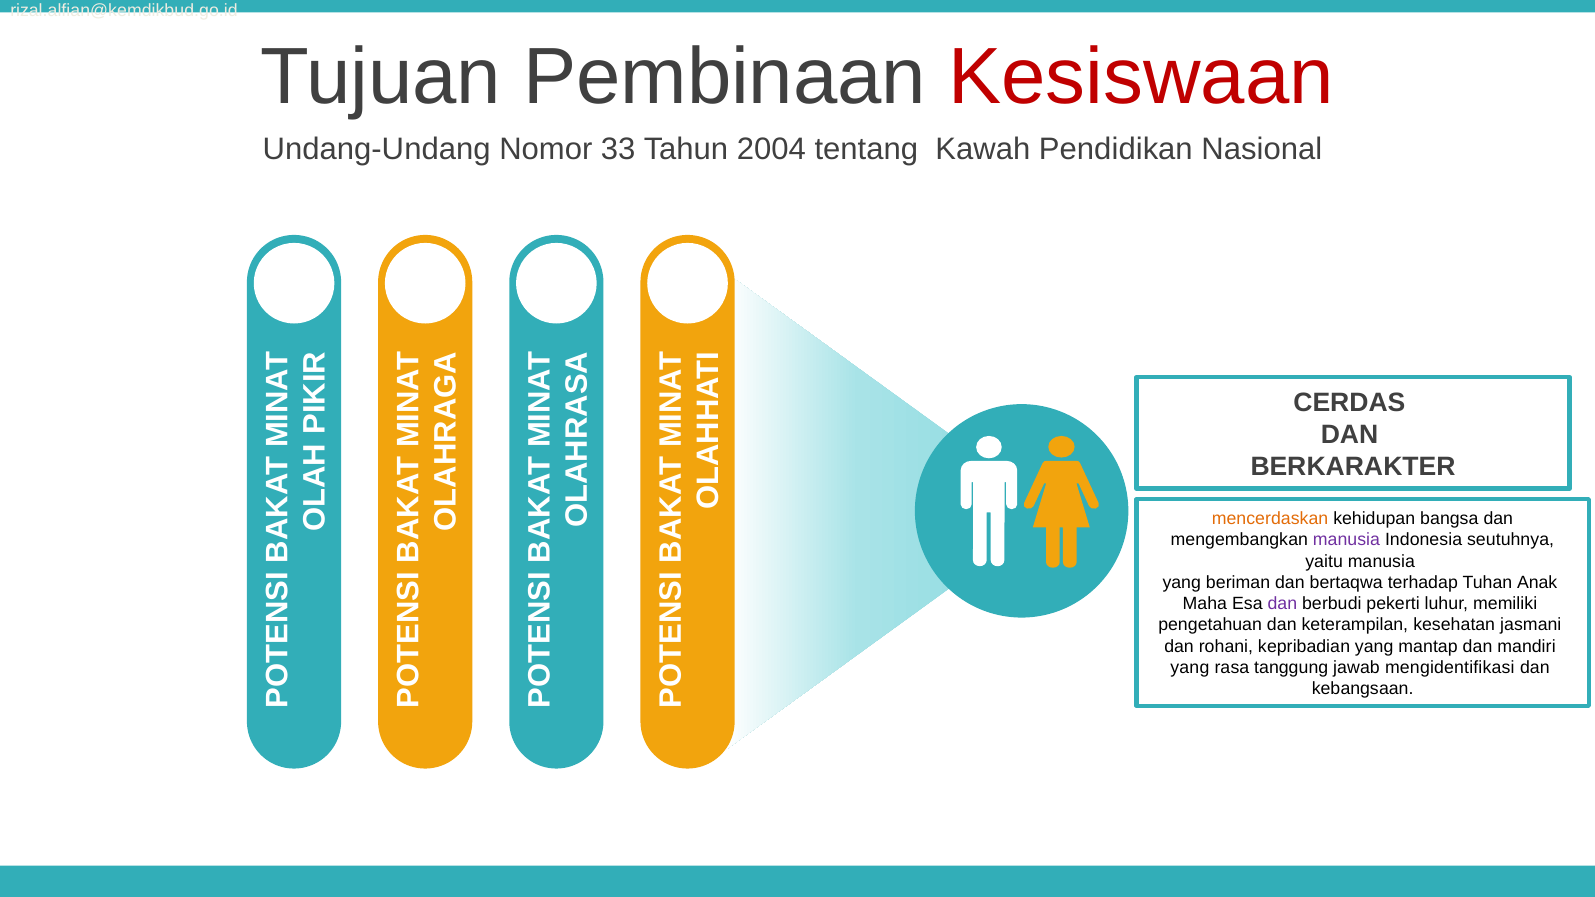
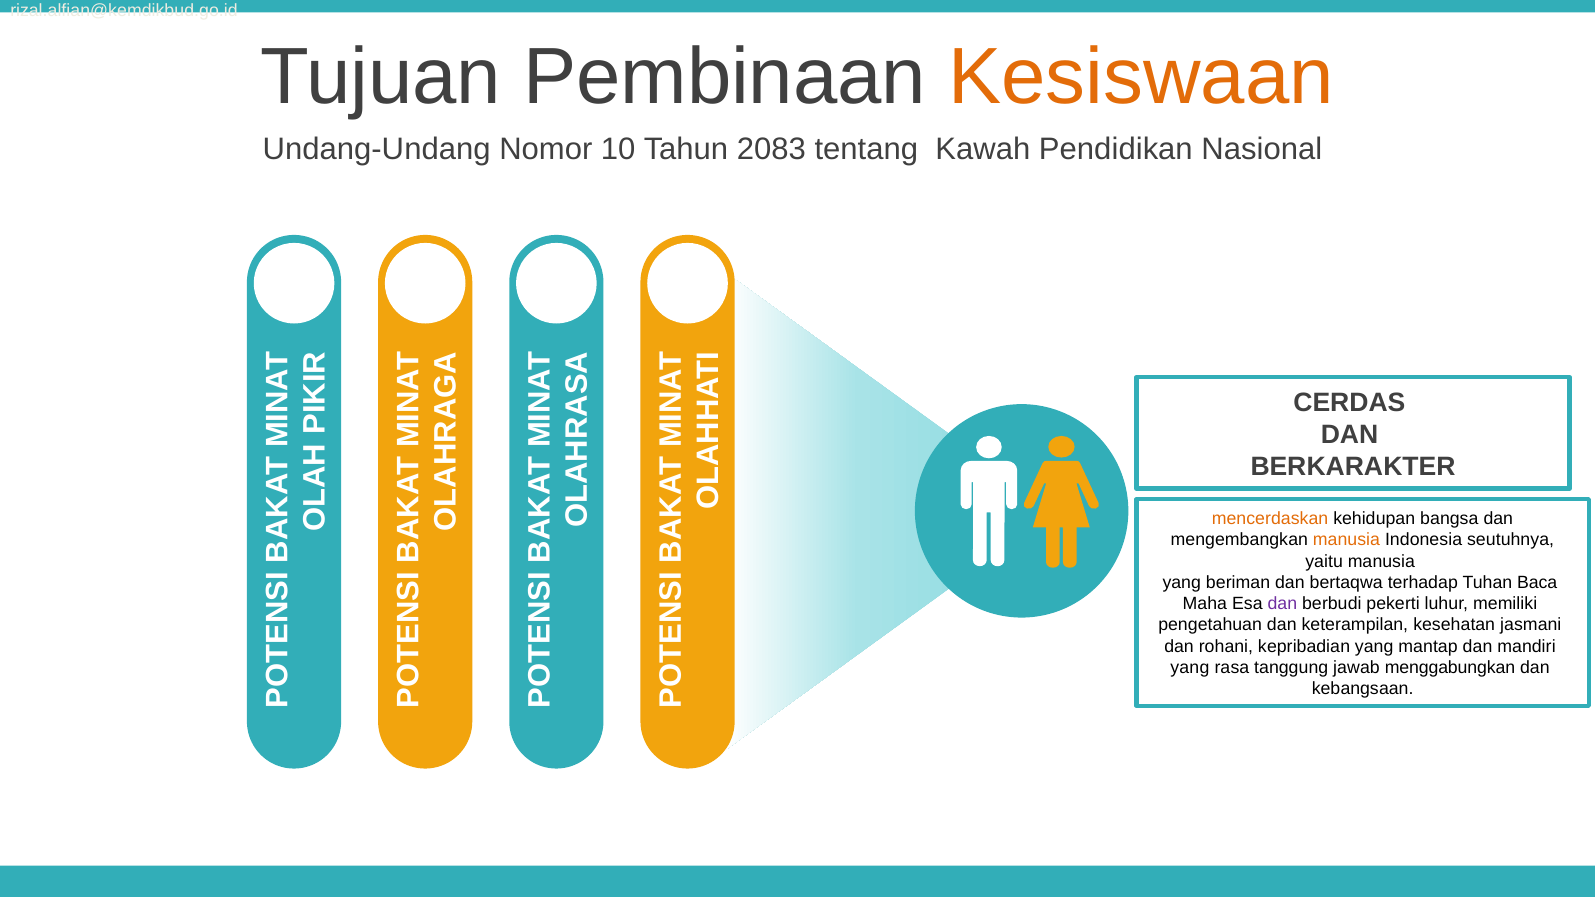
Kesiswaan colour: red -> orange
33: 33 -> 10
2004: 2004 -> 2083
manusia at (1347, 540) colour: purple -> orange
Anak: Anak -> Baca
mengidentifikasi: mengidentifikasi -> menggabungkan
